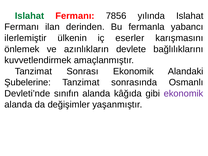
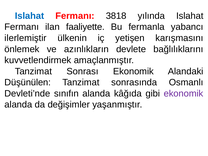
Islahat at (30, 16) colour: green -> blue
7856: 7856 -> 3818
derinden: derinden -> faaliyette
eserler: eserler -> yetişen
Şubelerine: Şubelerine -> Düşünülen
